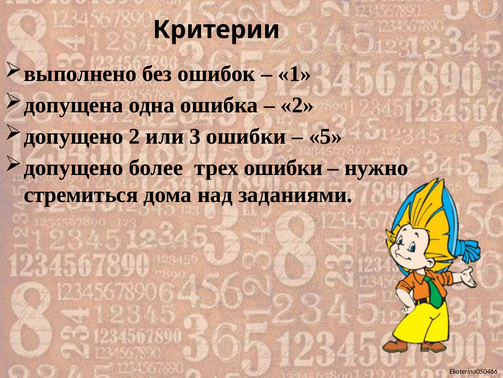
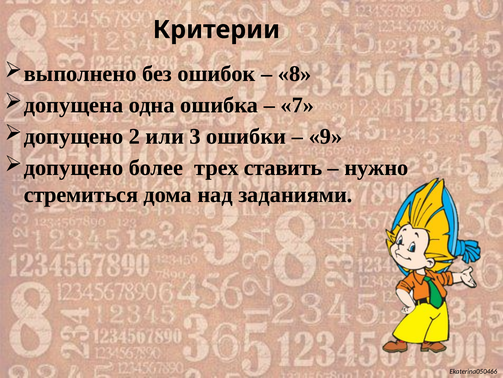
1: 1 -> 8
2 at (297, 105): 2 -> 7
5: 5 -> 9
трех ошибки: ошибки -> ставить
